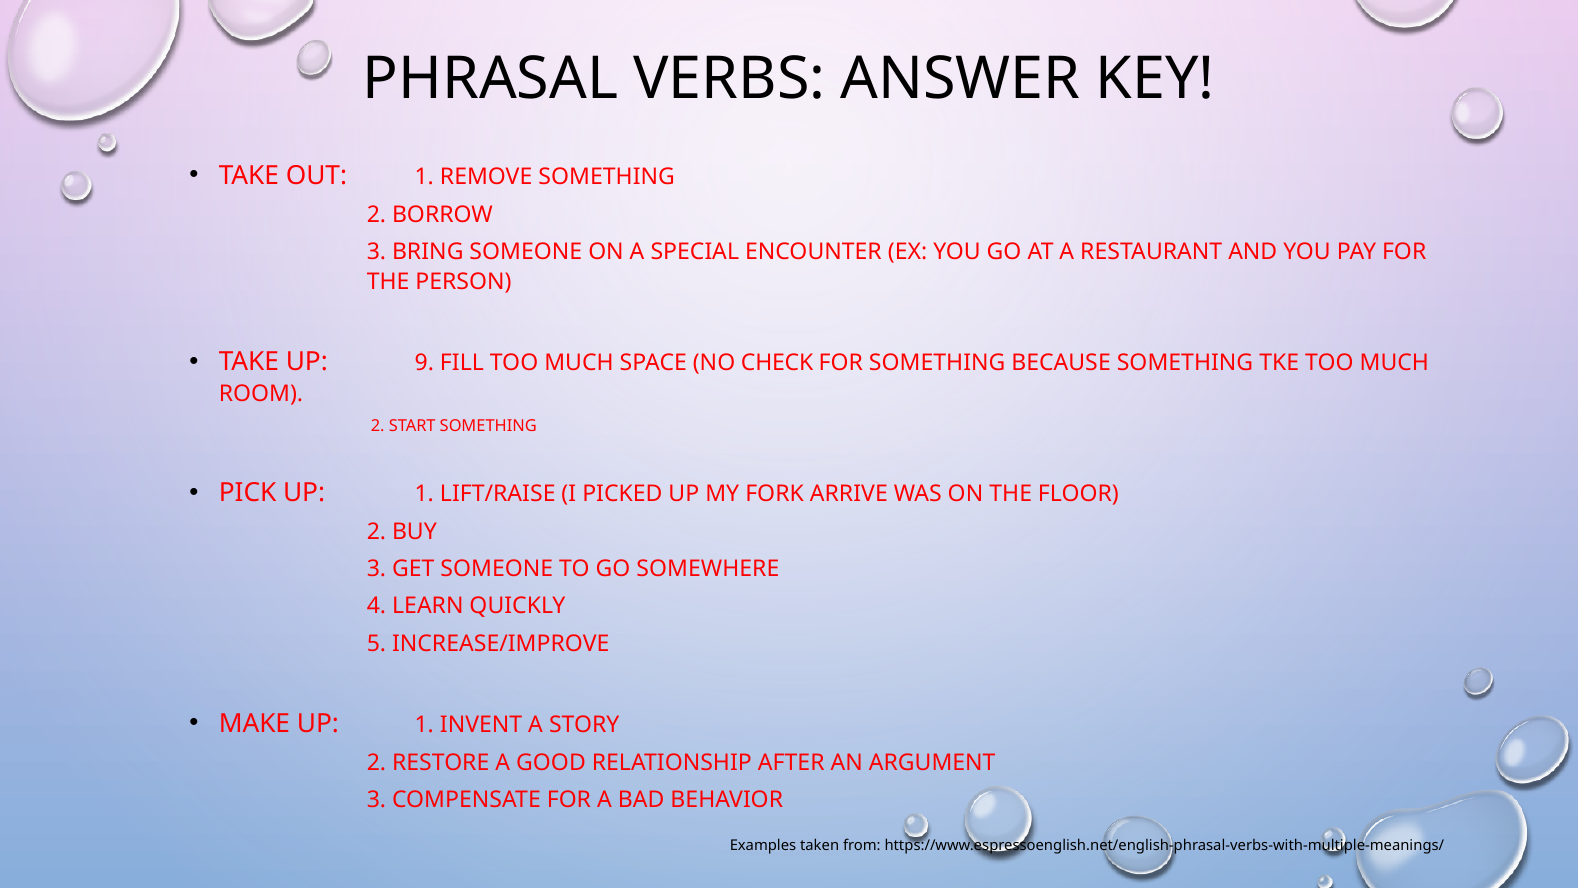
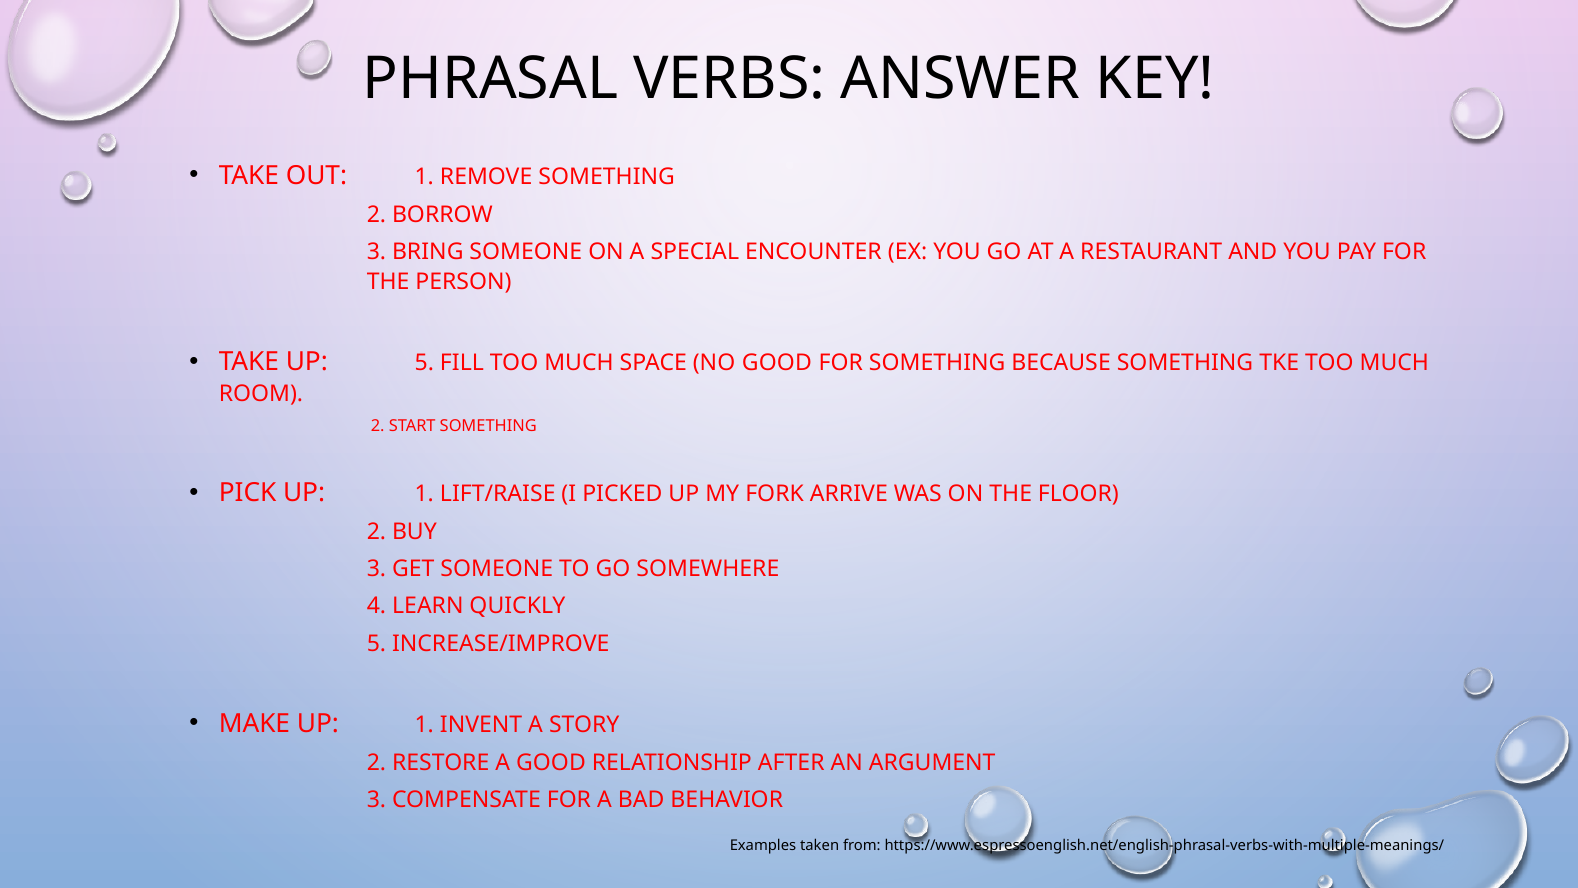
UP 9: 9 -> 5
NO CHECK: CHECK -> GOOD
